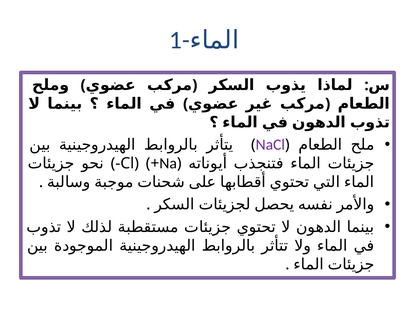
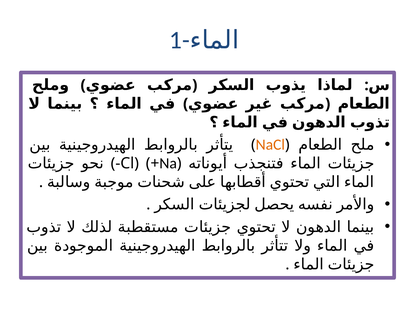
NaCl colour: purple -> orange
